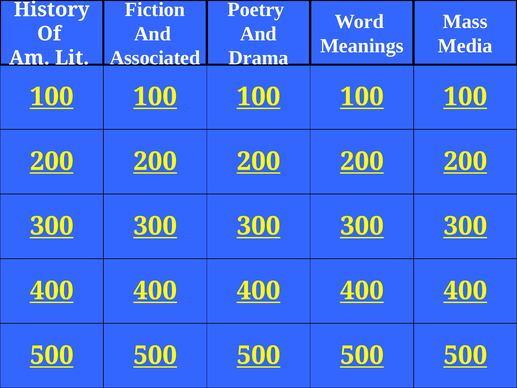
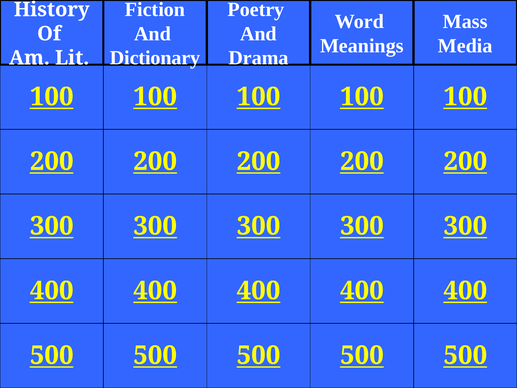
Associated: Associated -> Dictionary
